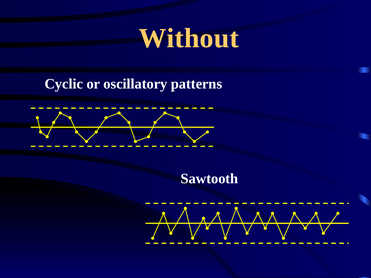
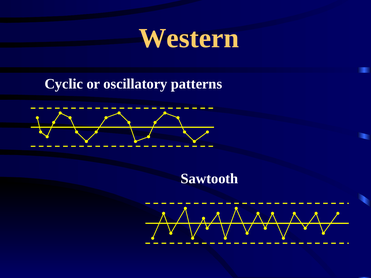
Without: Without -> Western
